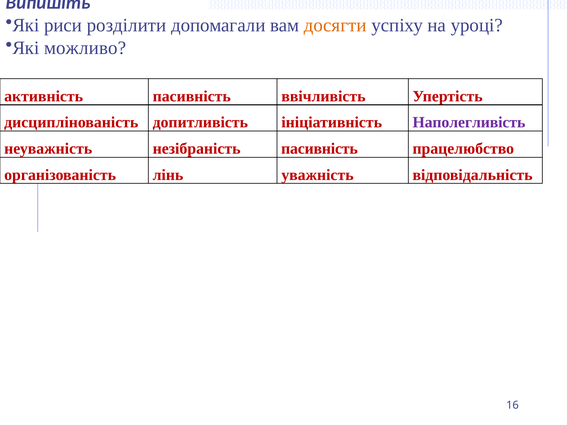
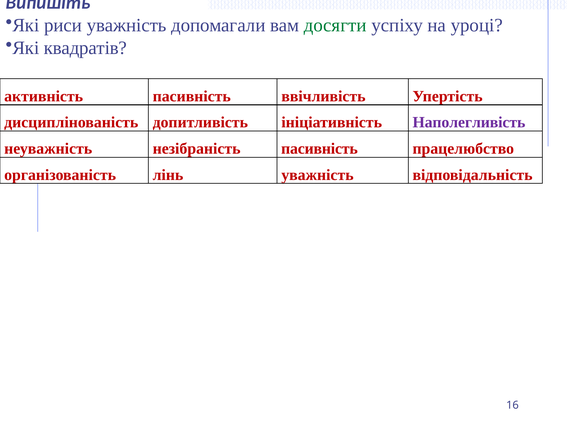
риси розділити: розділити -> уважність
досягти colour: orange -> green
можливо: можливо -> квадратів
